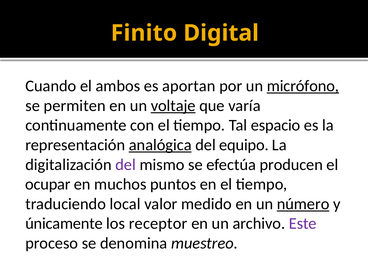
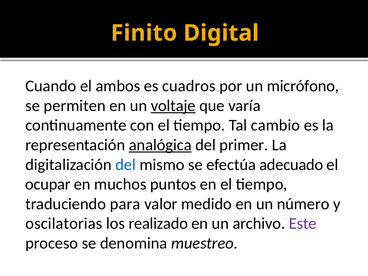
aportan: aportan -> cuadros
micrófono underline: present -> none
espacio: espacio -> cambio
equipo: equipo -> primer
del at (126, 165) colour: purple -> blue
producen: producen -> adecuado
local: local -> para
número underline: present -> none
únicamente: únicamente -> oscilatorias
receptor: receptor -> realizado
